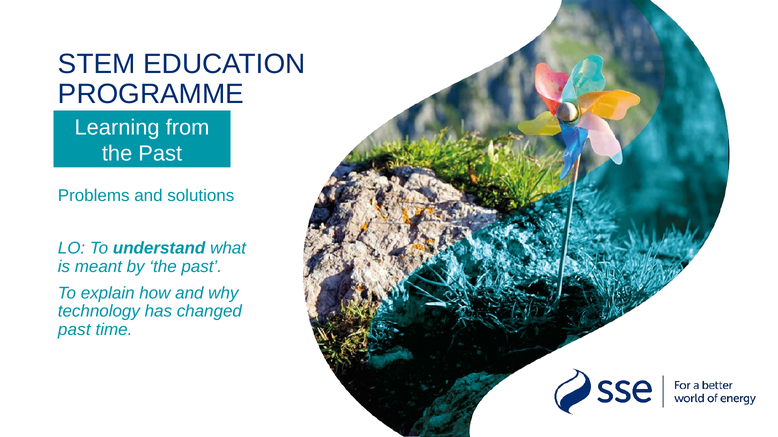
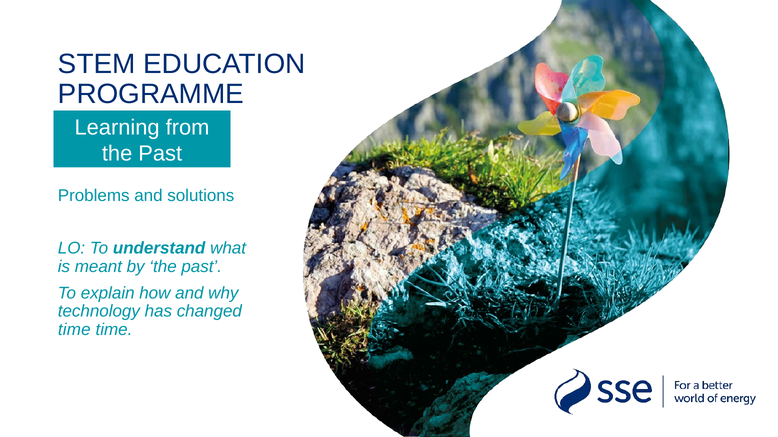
past at (74, 330): past -> time
